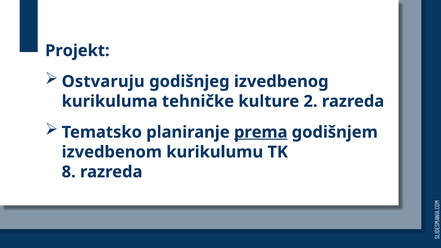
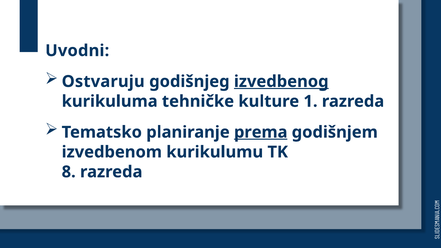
Projekt: Projekt -> Uvodni
izvedbenog underline: none -> present
2: 2 -> 1
